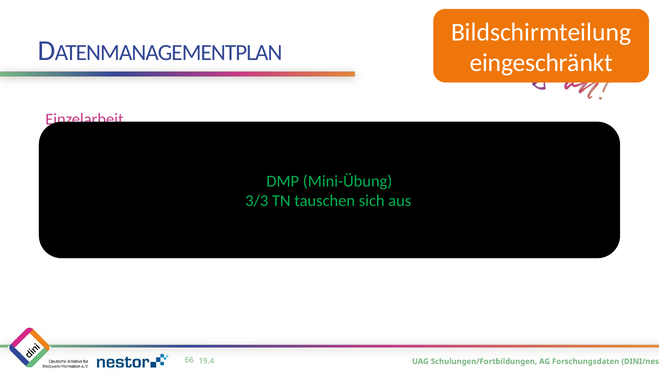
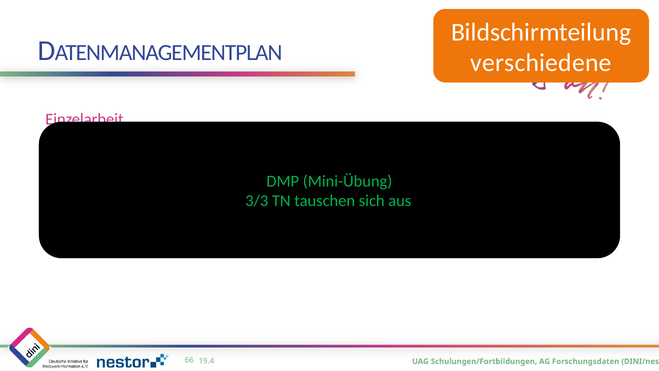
eingeschränkt: eingeschränkt -> verschiedene
